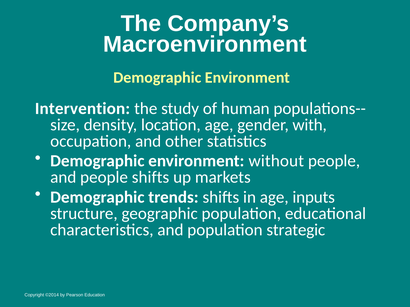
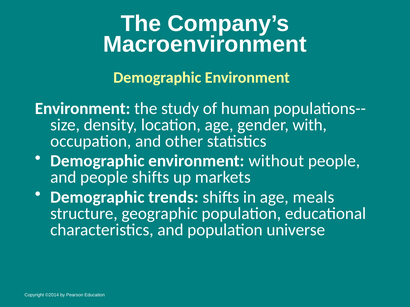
Intervention at (82, 109): Intervention -> Environment
inputs: inputs -> meals
strategic: strategic -> universe
